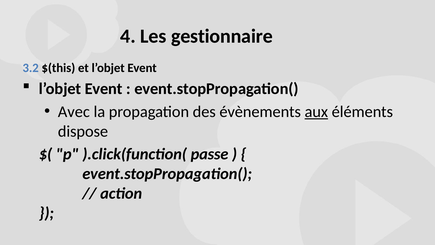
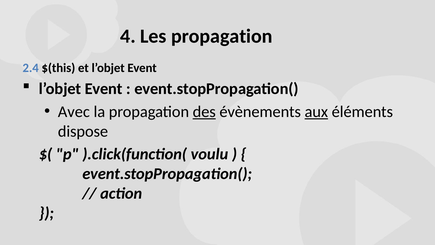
Les gestionnaire: gestionnaire -> propagation
3.2: 3.2 -> 2.4
des underline: none -> present
passe: passe -> voulu
